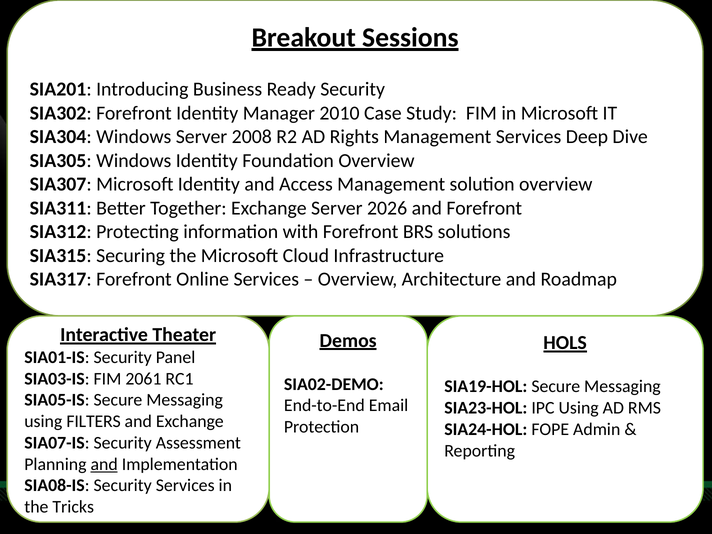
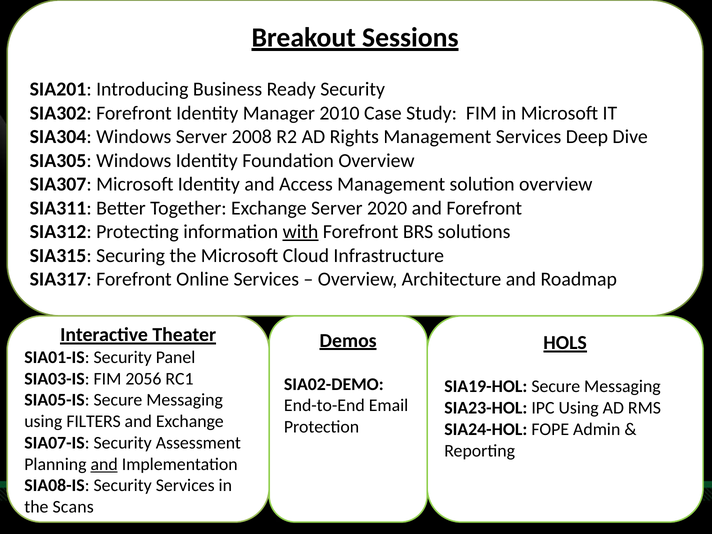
2026: 2026 -> 2020
with underline: none -> present
2061: 2061 -> 2056
Tricks: Tricks -> Scans
